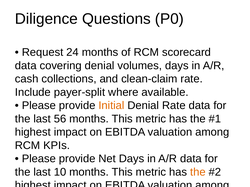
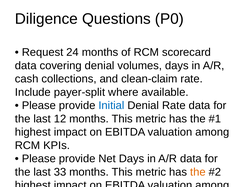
Initial colour: orange -> blue
56: 56 -> 12
10: 10 -> 33
